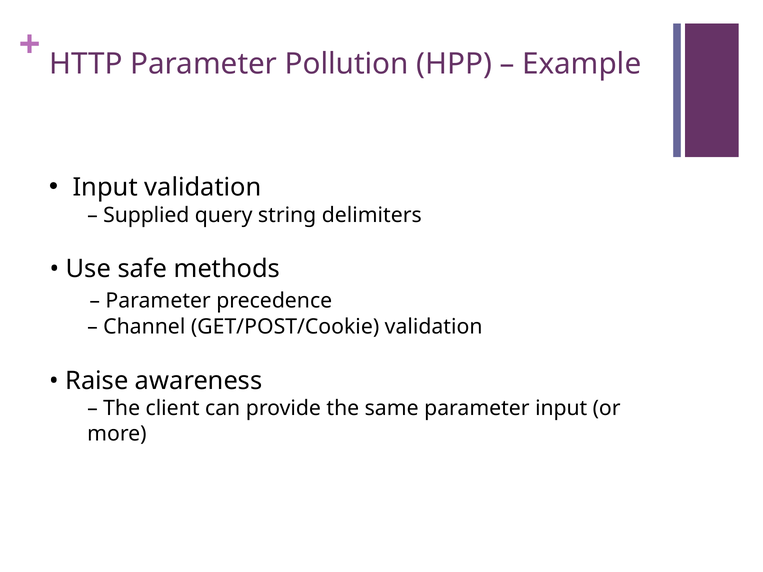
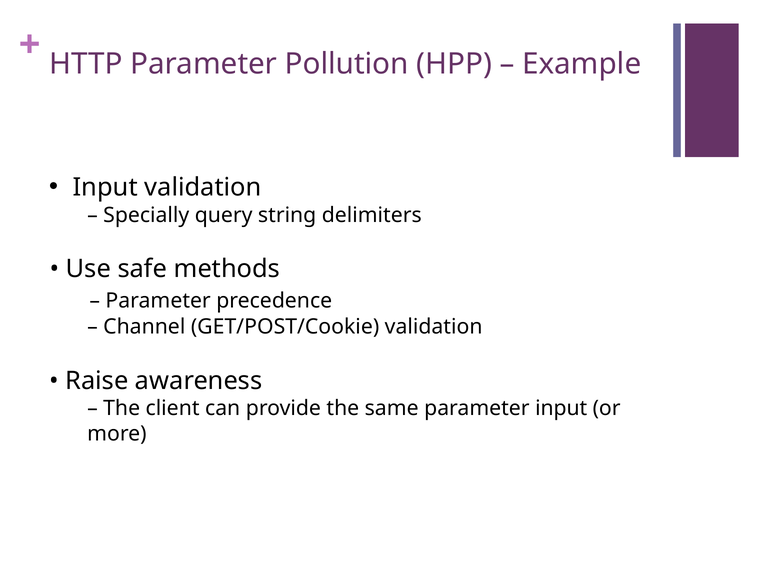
Supplied: Supplied -> Specially
